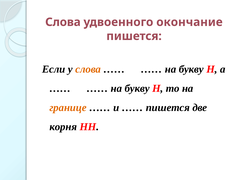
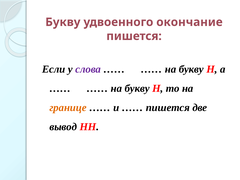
Слова at (63, 22): Слова -> Букву
слова at (88, 69) colour: orange -> purple
корня: корня -> вывод
